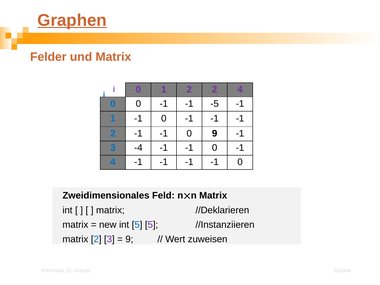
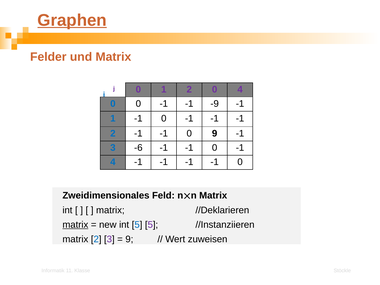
2 2: 2 -> 0
-5: -5 -> -9
-4: -4 -> -6
matrix at (75, 225) underline: none -> present
